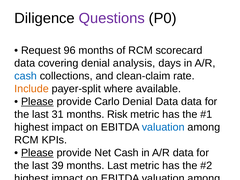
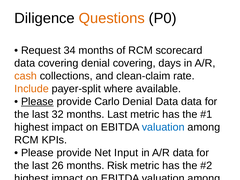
Questions colour: purple -> orange
96: 96 -> 34
denial analysis: analysis -> covering
cash at (26, 76) colour: blue -> orange
31: 31 -> 32
months Risk: Risk -> Last
Please at (37, 153) underline: present -> none
Net Cash: Cash -> Input
39: 39 -> 26
months Last: Last -> Risk
